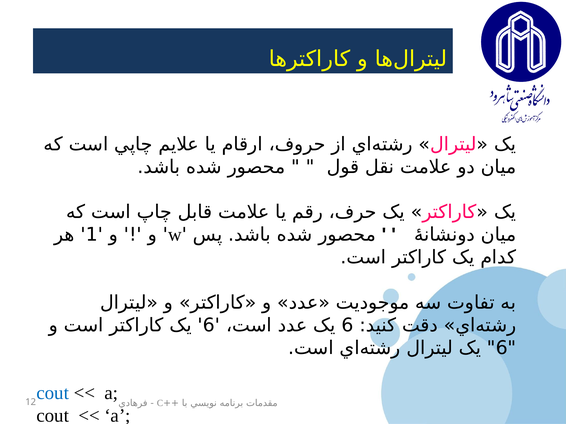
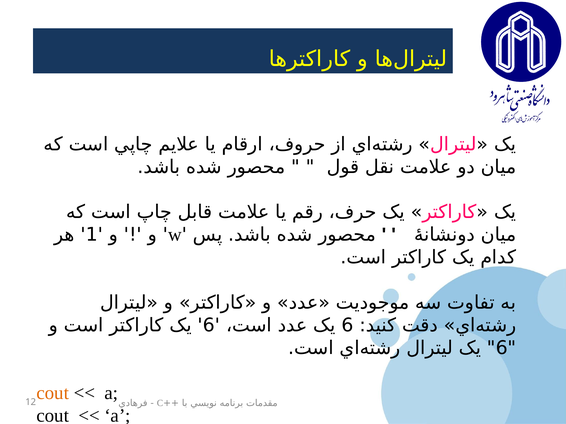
cout at (53, 393) colour: blue -> orange
